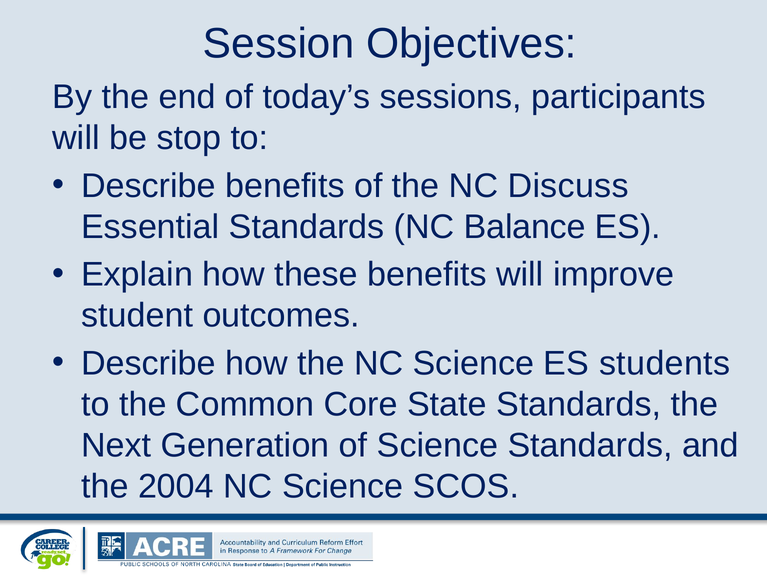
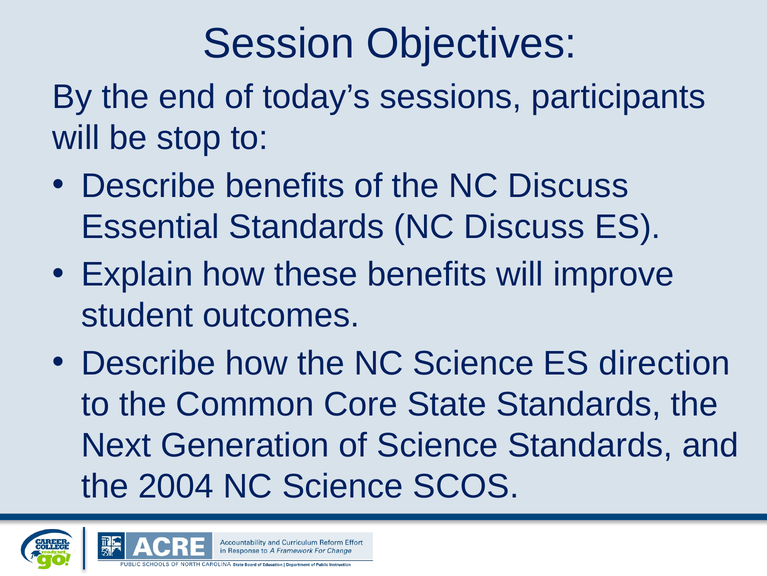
Standards NC Balance: Balance -> Discuss
students: students -> direction
